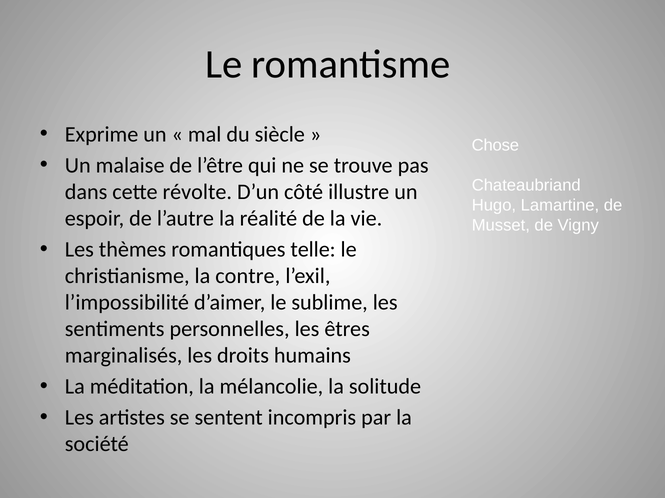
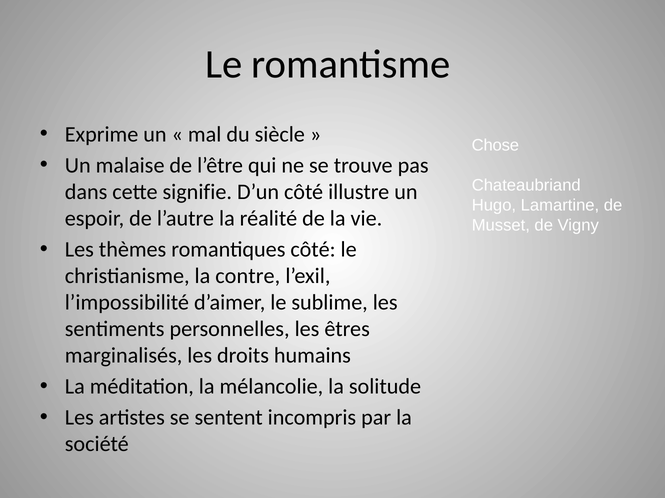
révolte: révolte -> signifie
romantiques telle: telle -> côté
